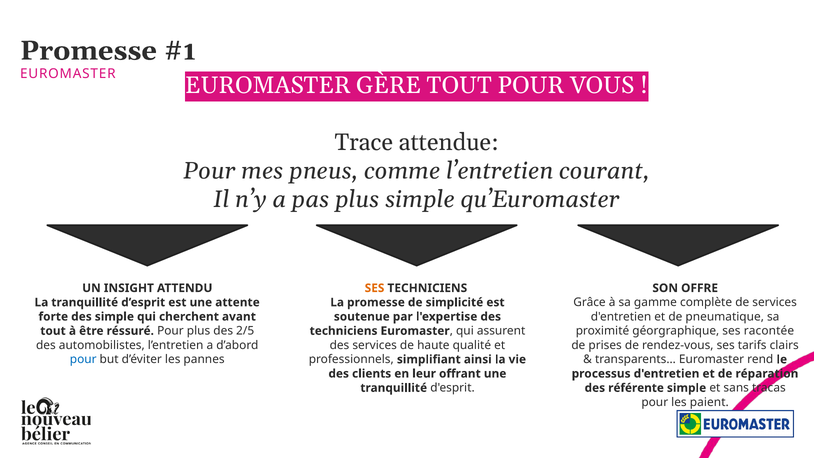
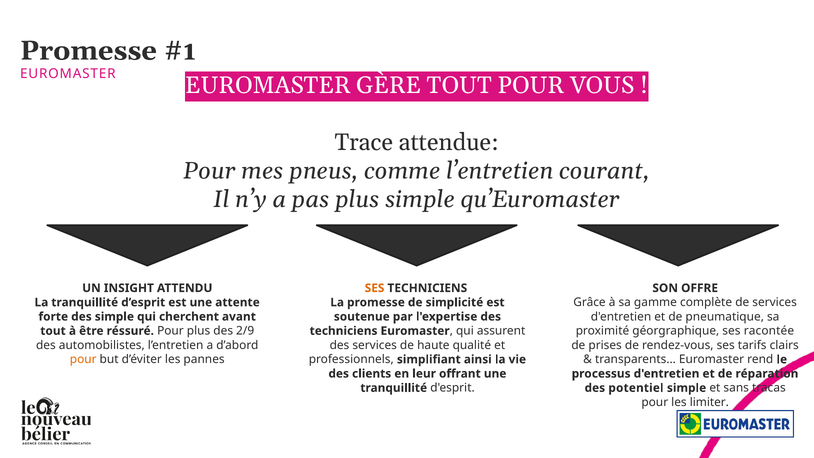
2/5: 2/5 -> 2/9
pour at (83, 359) colour: blue -> orange
référente: référente -> potentiel
paient: paient -> limiter
